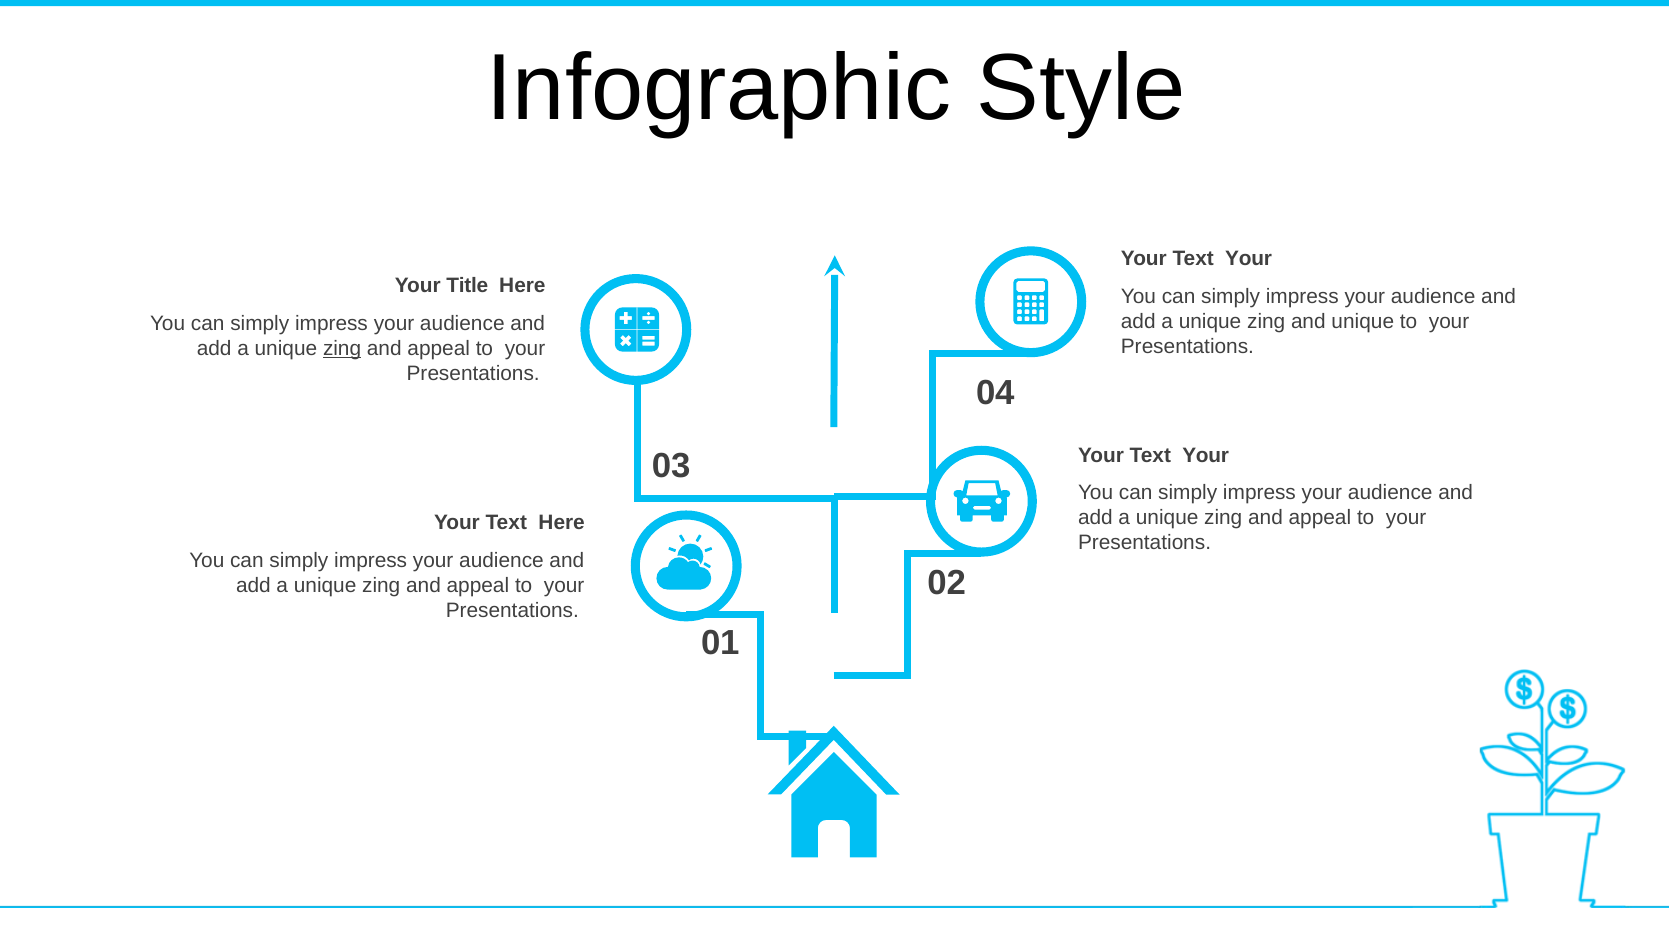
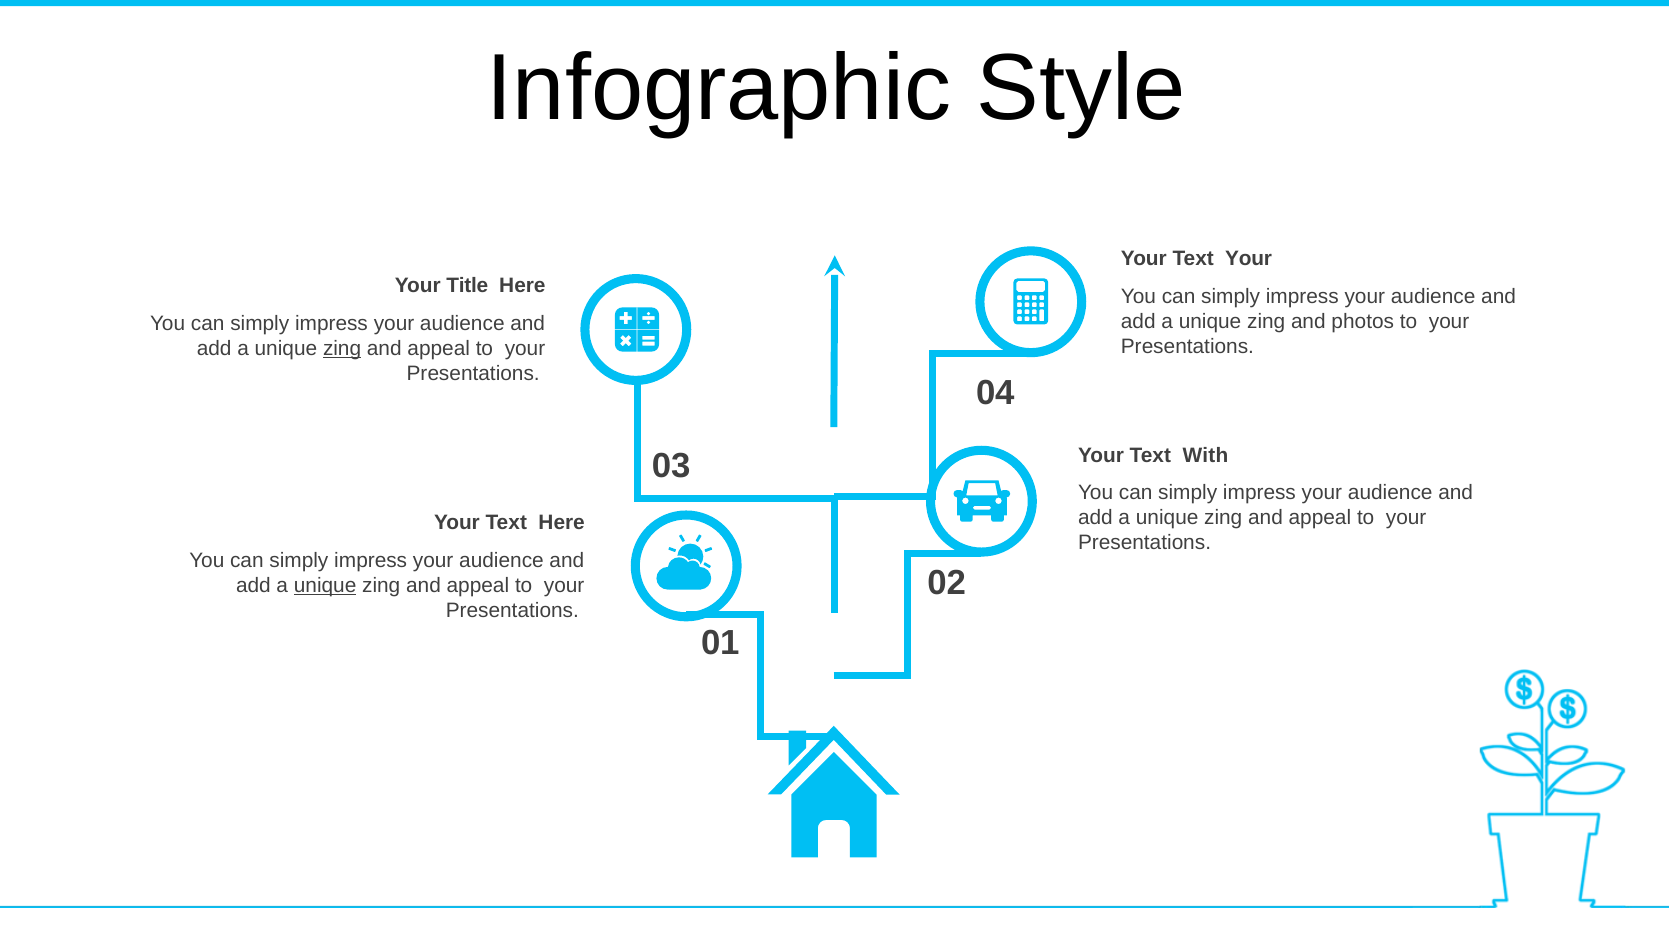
and unique: unique -> photos
Your at (1206, 455): Your -> With
unique at (325, 586) underline: none -> present
